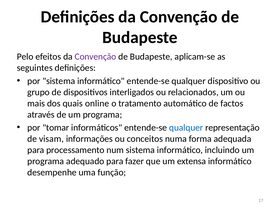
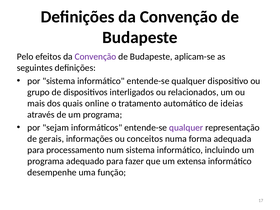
factos: factos -> ideias
tomar: tomar -> sejam
qualquer at (186, 128) colour: blue -> purple
visam: visam -> gerais
